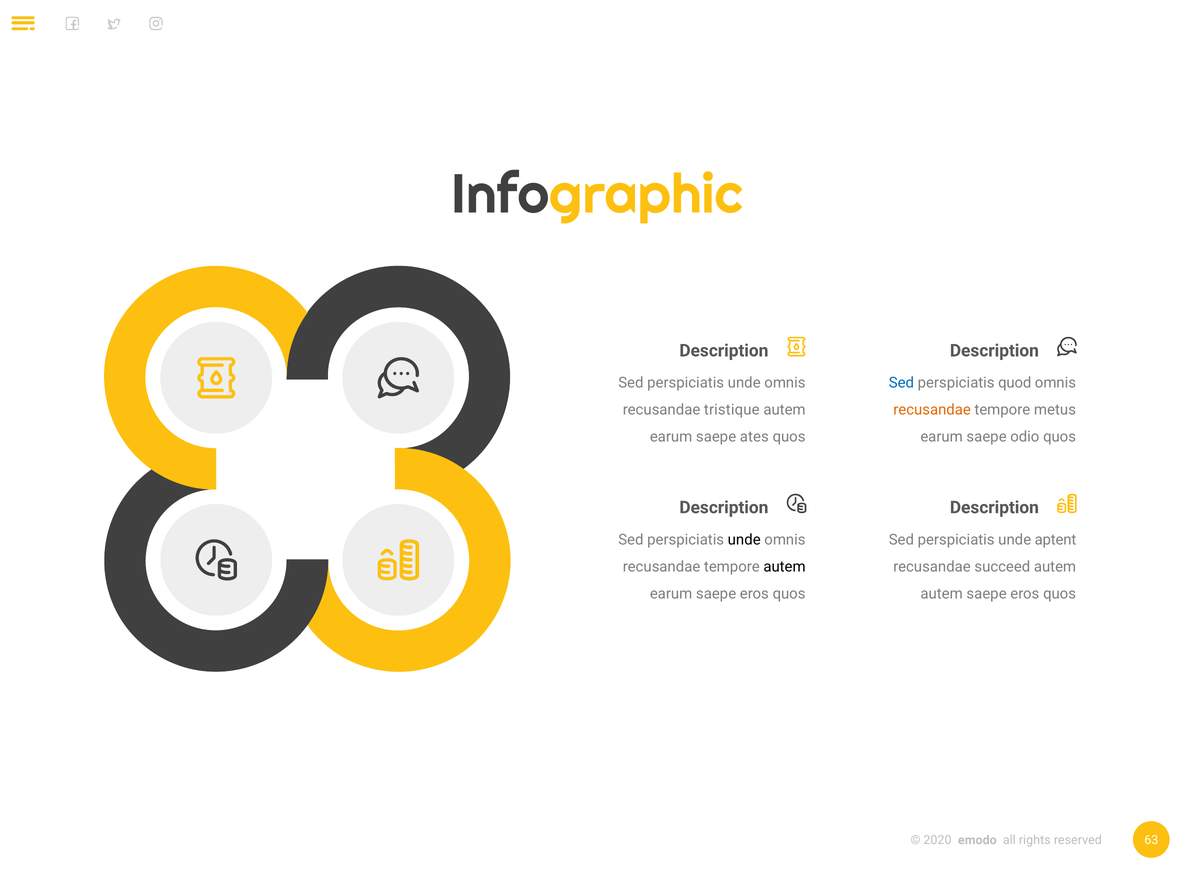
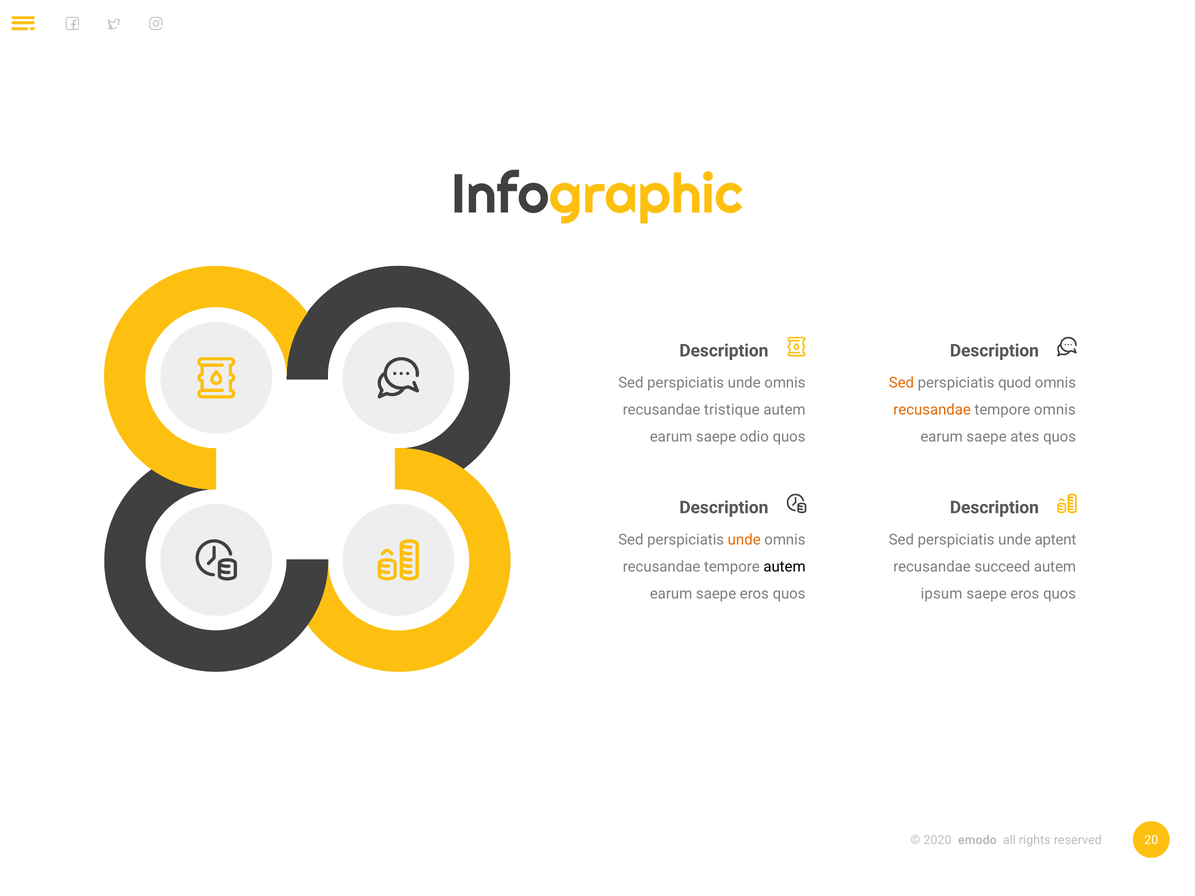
Sed at (901, 383) colour: blue -> orange
tempore metus: metus -> omnis
ates: ates -> odio
odio: odio -> ates
unde at (744, 540) colour: black -> orange
autem at (942, 594): autem -> ipsum
63: 63 -> 20
